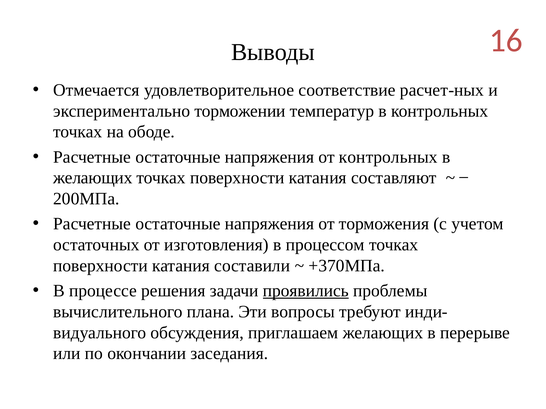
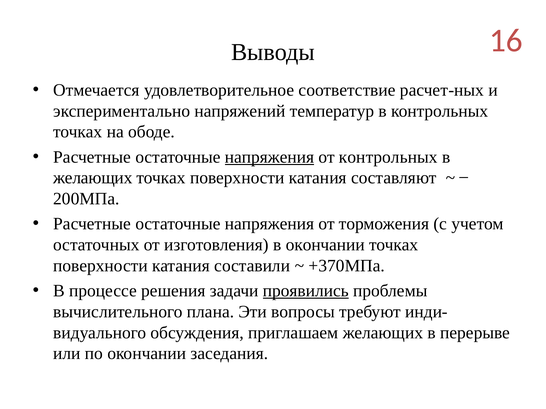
торможении: торможении -> напряжений
напряжения at (270, 157) underline: none -> present
в процессом: процессом -> окончании
